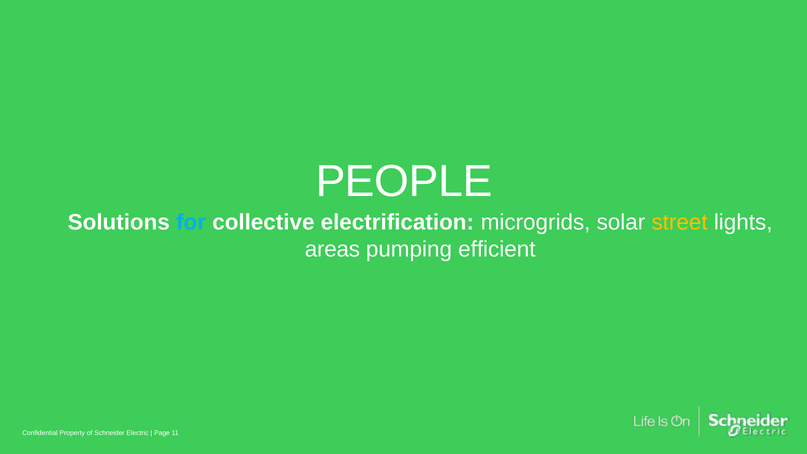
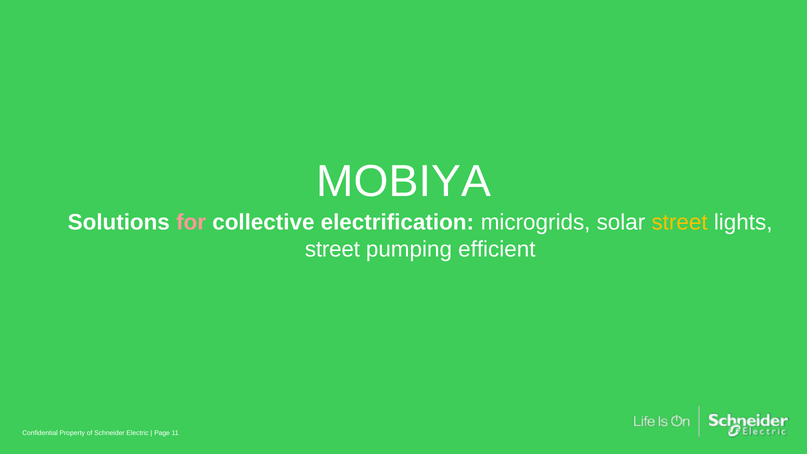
PEOPLE: PEOPLE -> MOBIYA
for colour: light blue -> pink
areas at (332, 249): areas -> street
